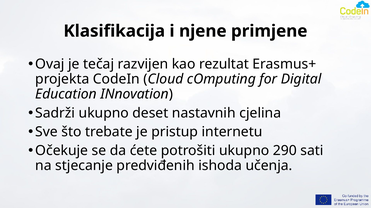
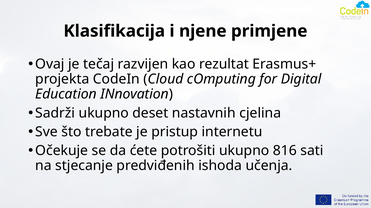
290: 290 -> 816
